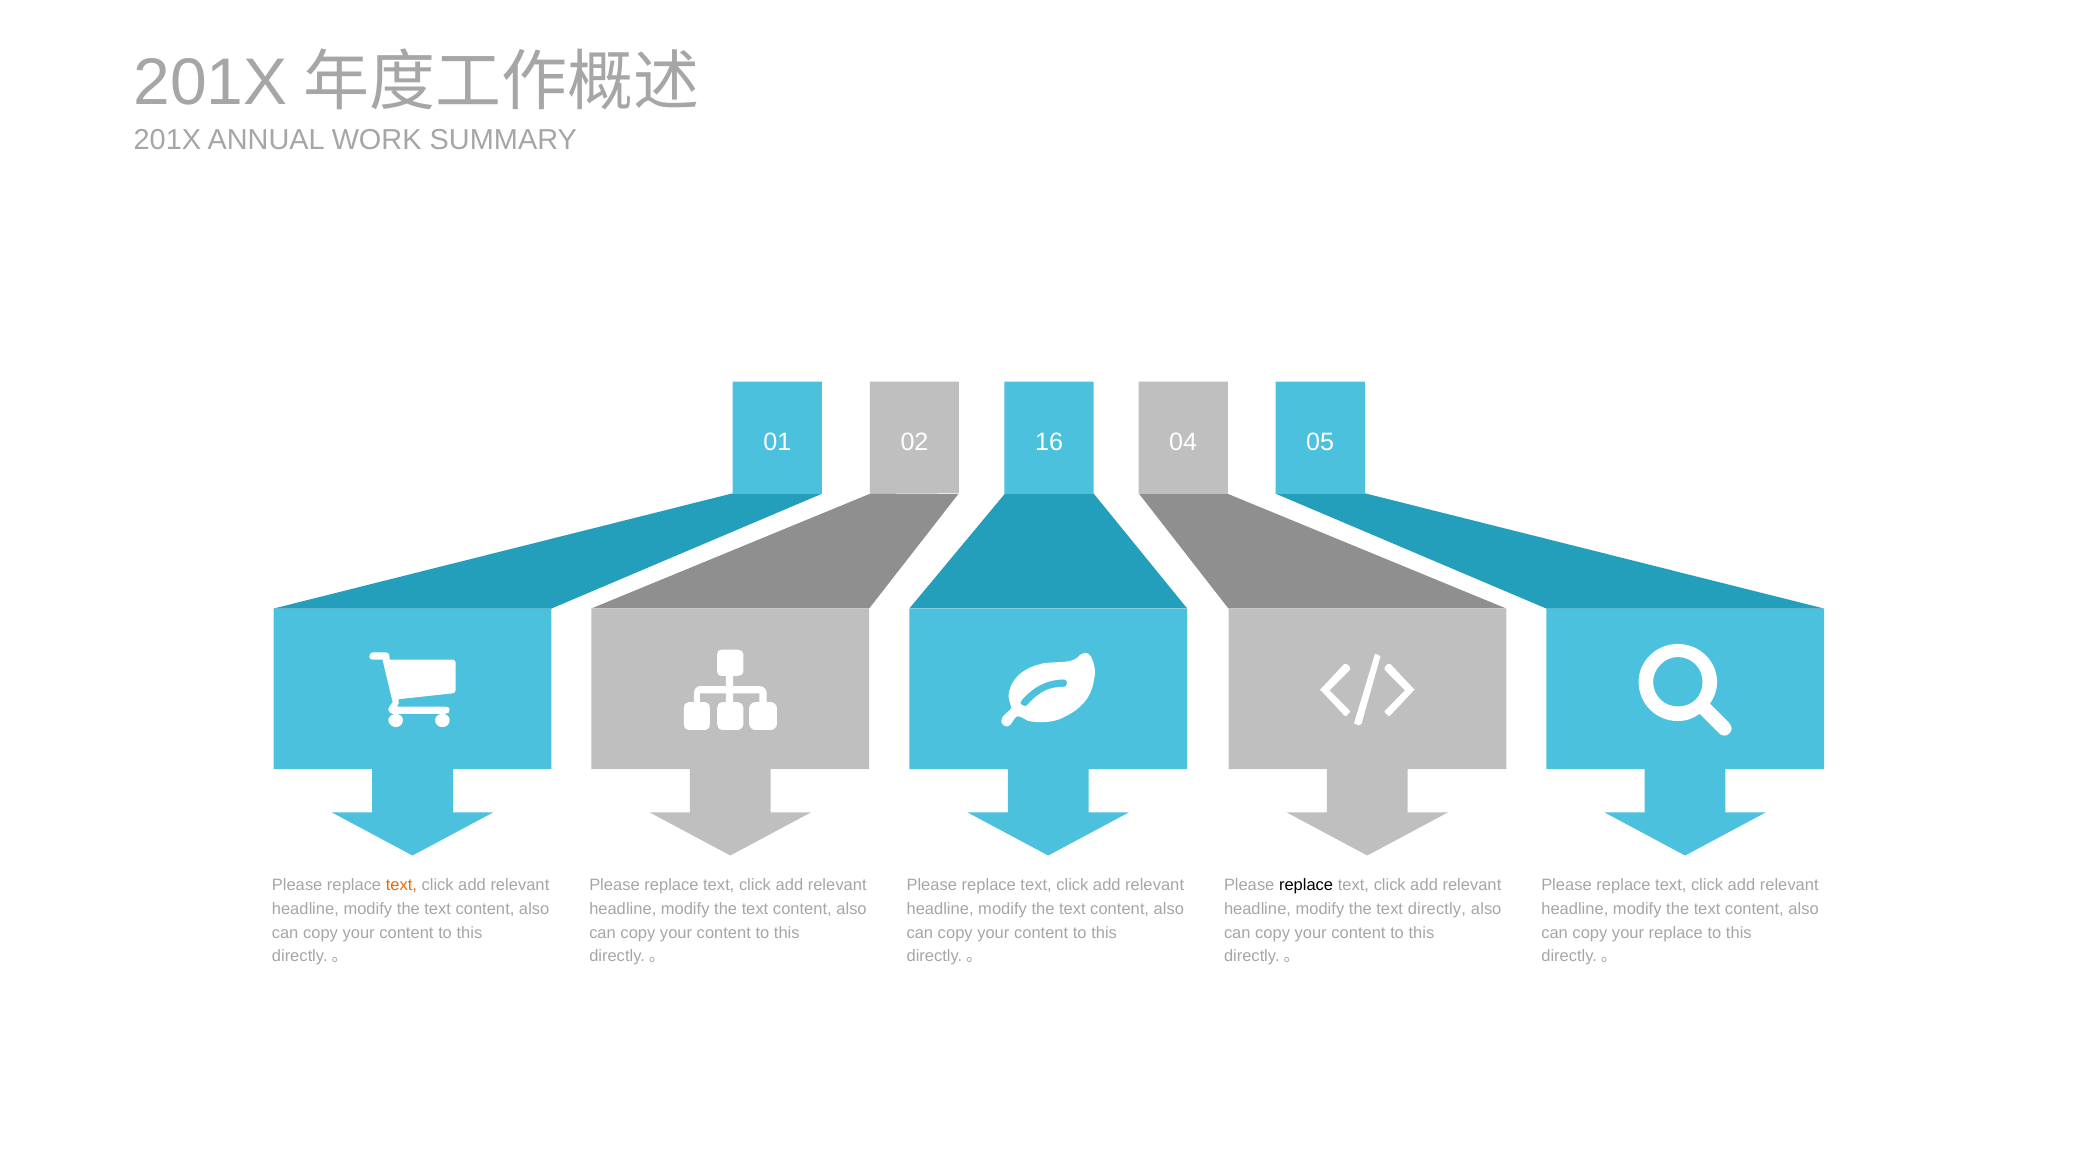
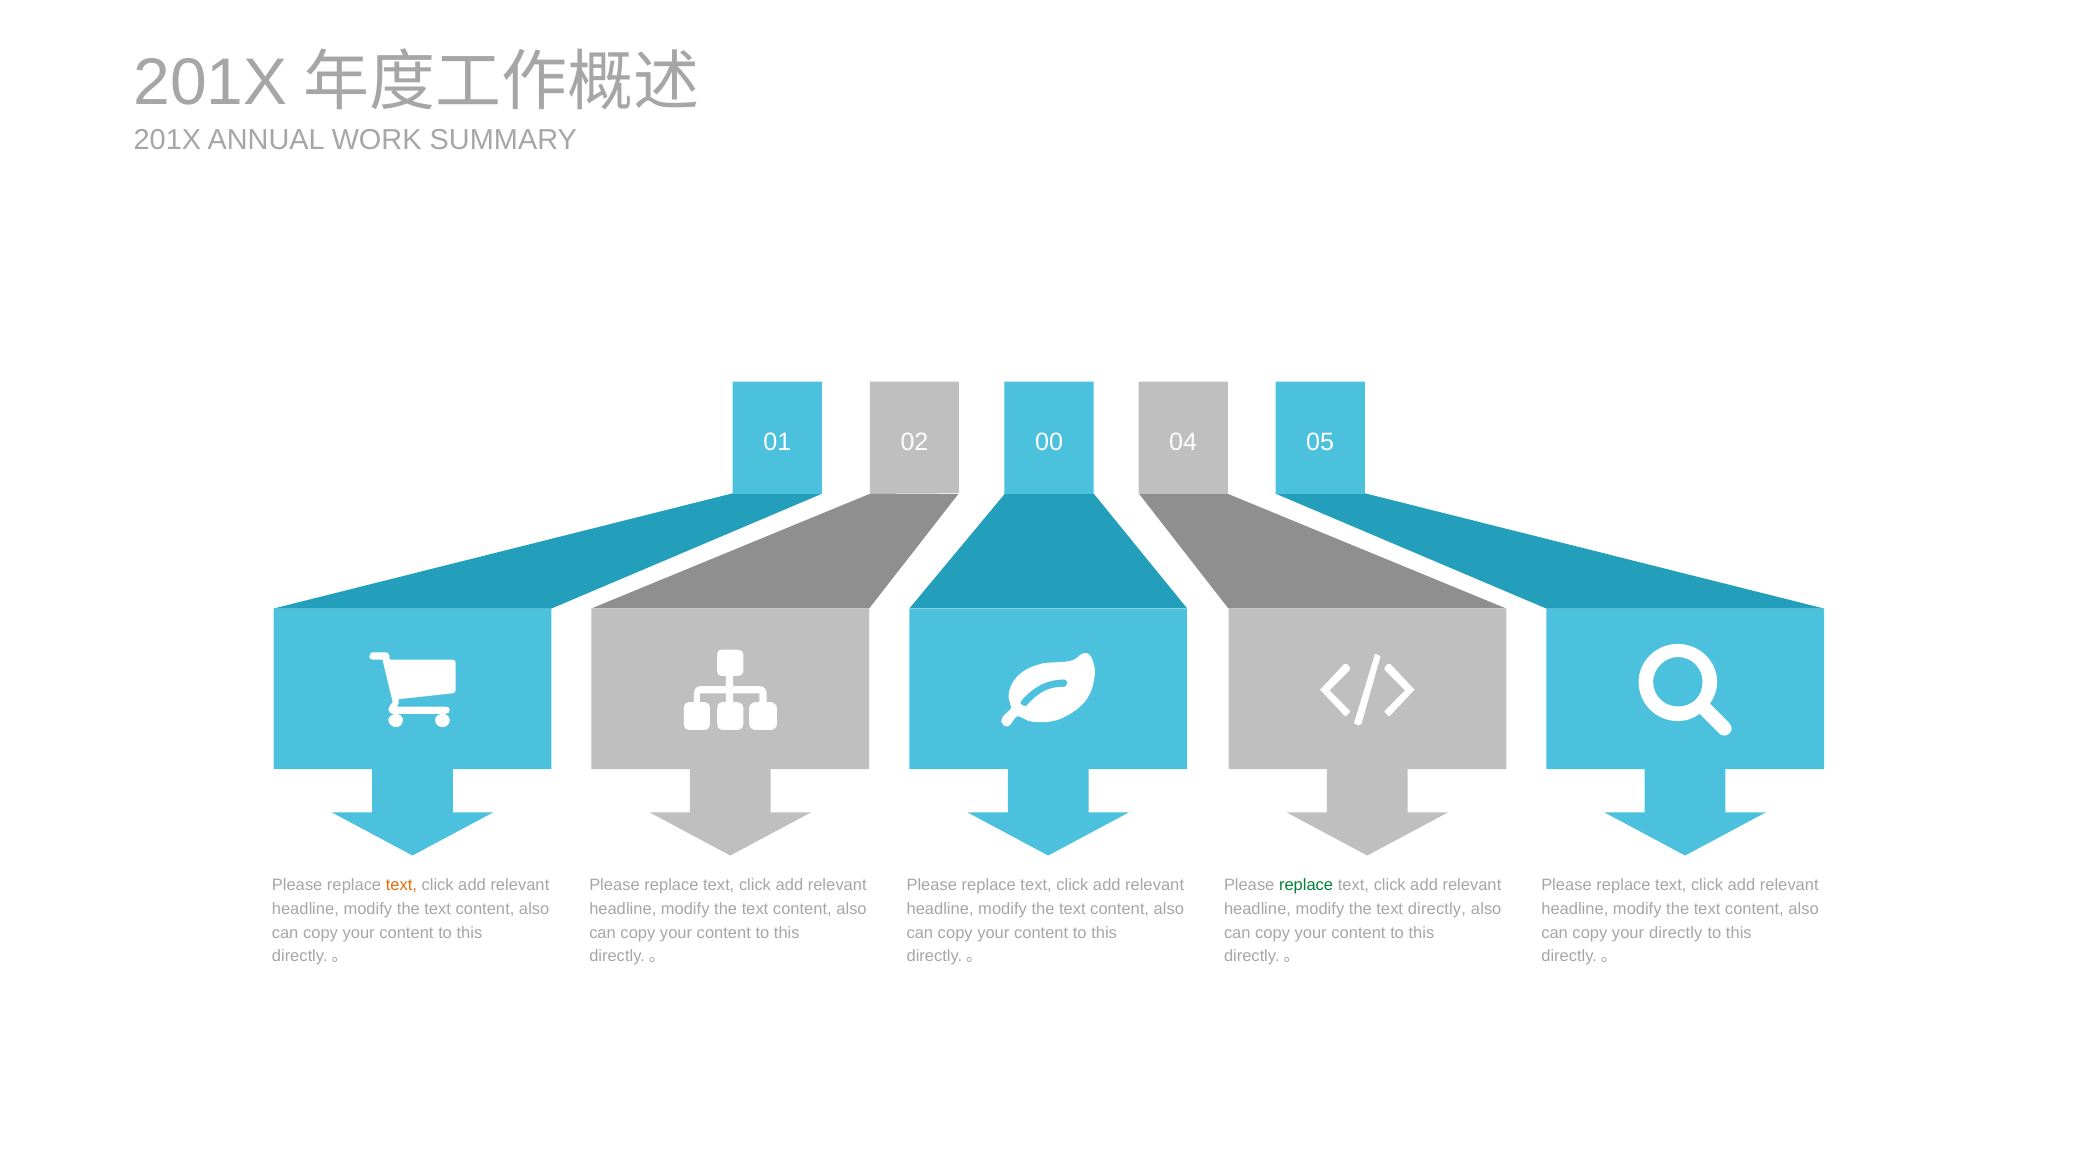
16: 16 -> 00
replace at (1306, 886) colour: black -> green
your replace: replace -> directly
